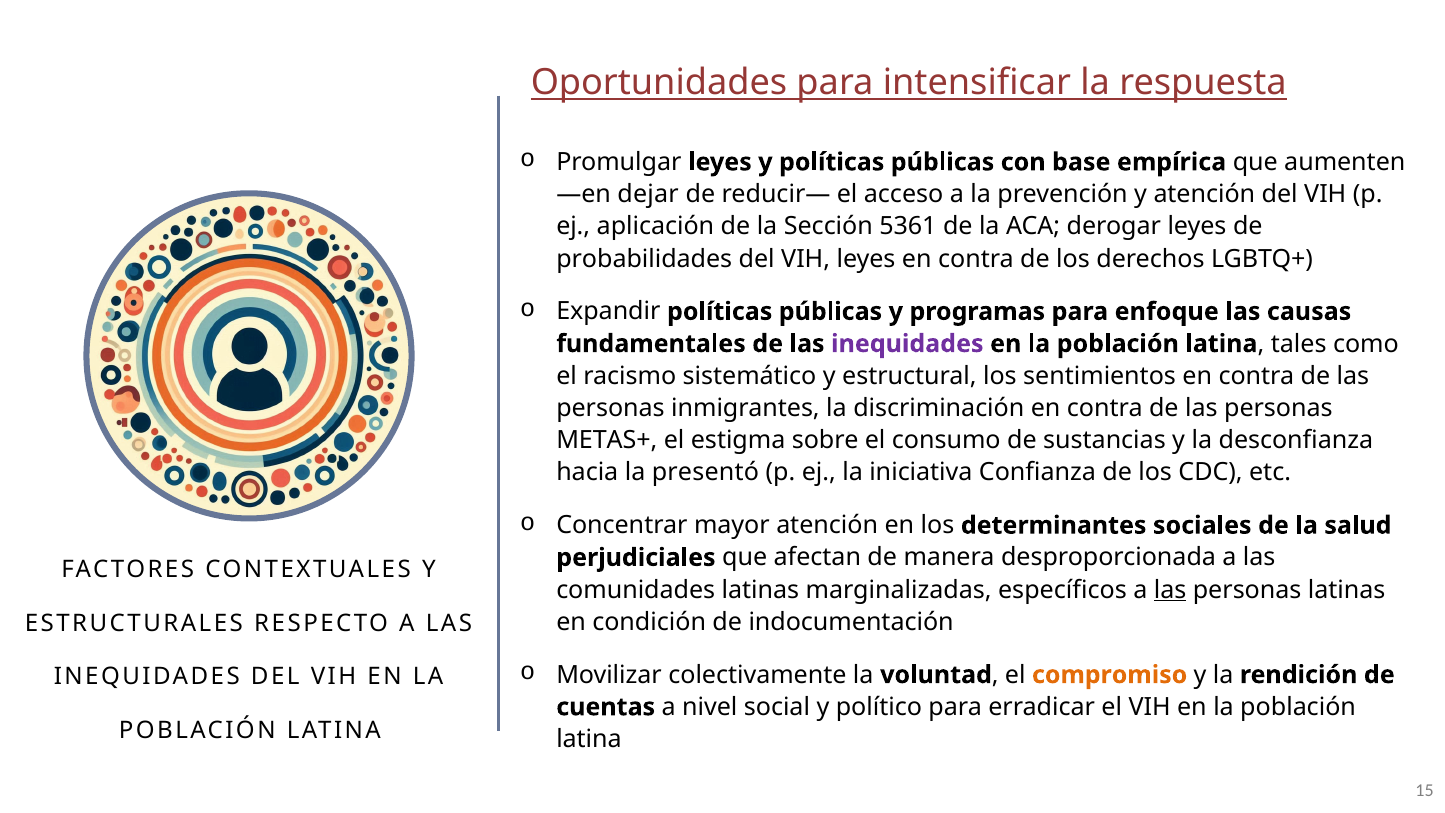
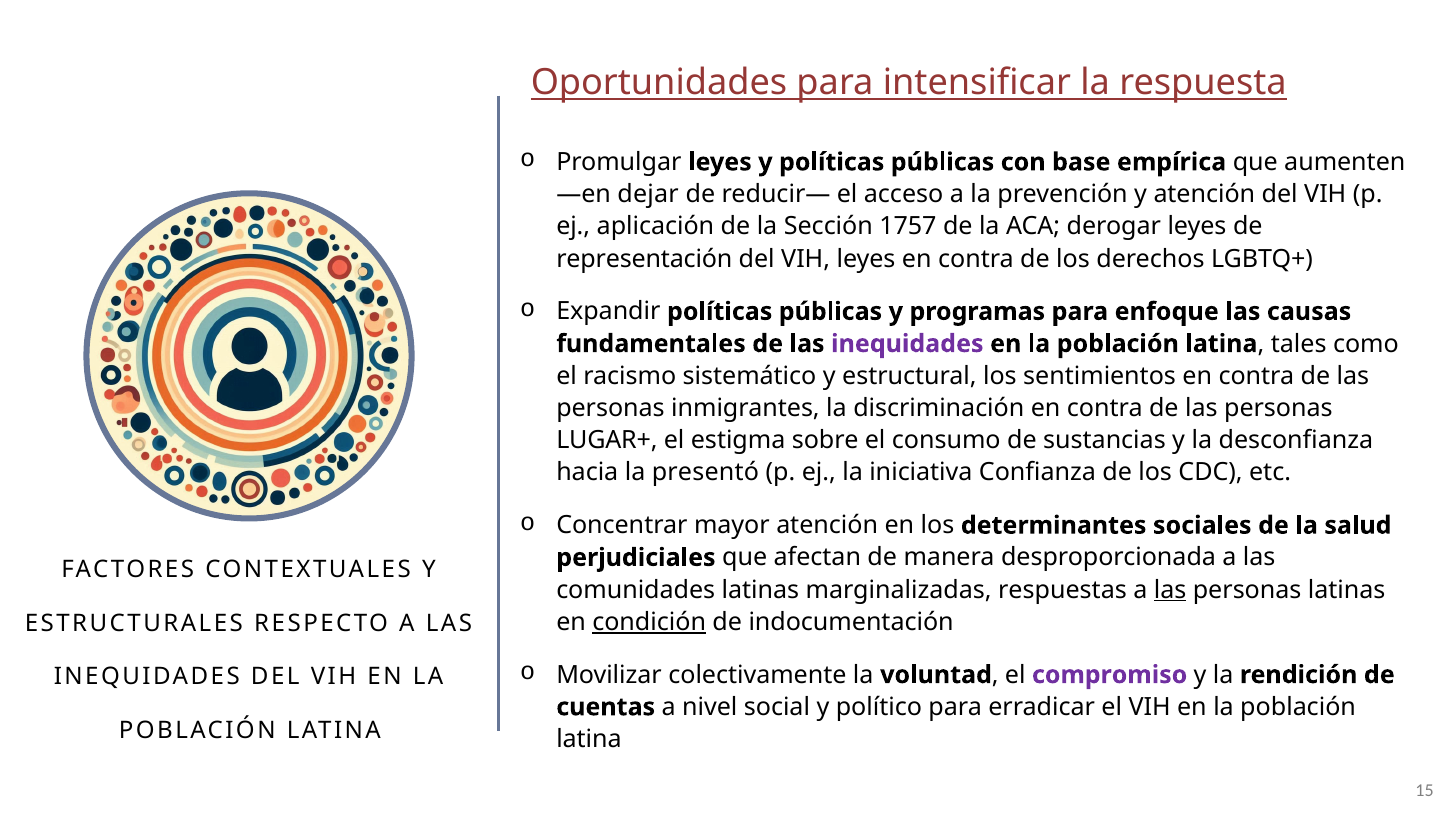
5361: 5361 -> 1757
probabilidades: probabilidades -> representación
METAS+: METAS+ -> LUGAR+
específicos: específicos -> respuestas
condición underline: none -> present
compromiso colour: orange -> purple
